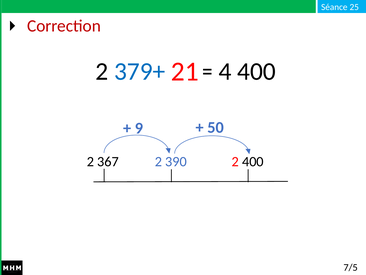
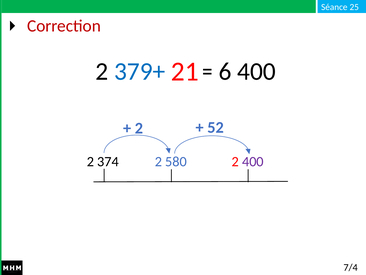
4: 4 -> 6
50: 50 -> 52
9 at (139, 128): 9 -> 2
367: 367 -> 374
390: 390 -> 580
400 at (253, 161) colour: black -> purple
7/5: 7/5 -> 7/4
